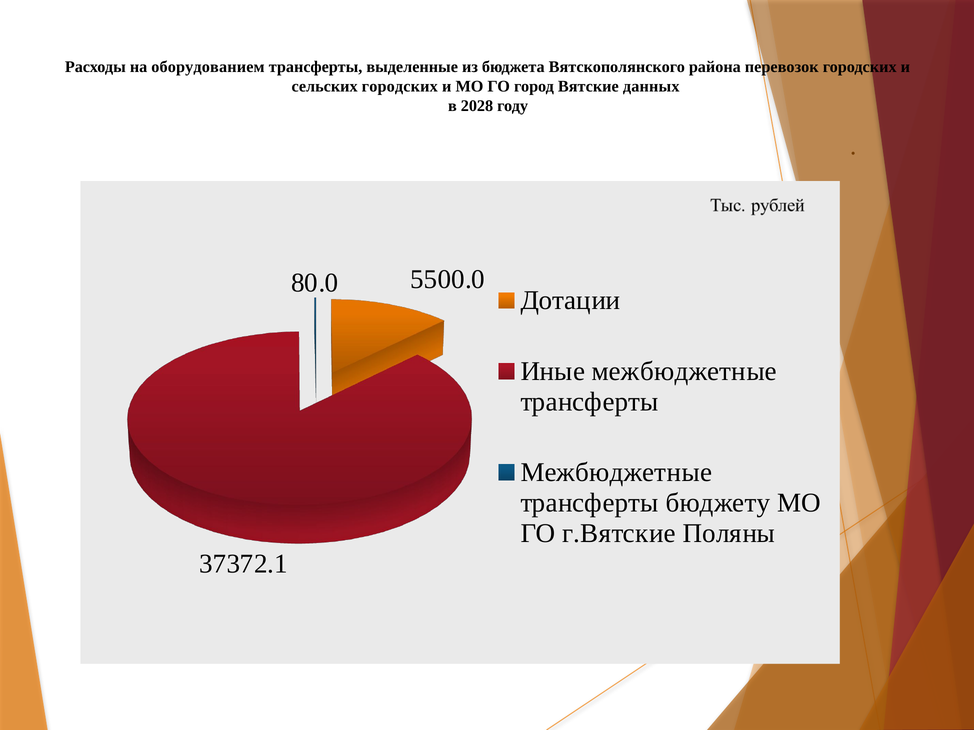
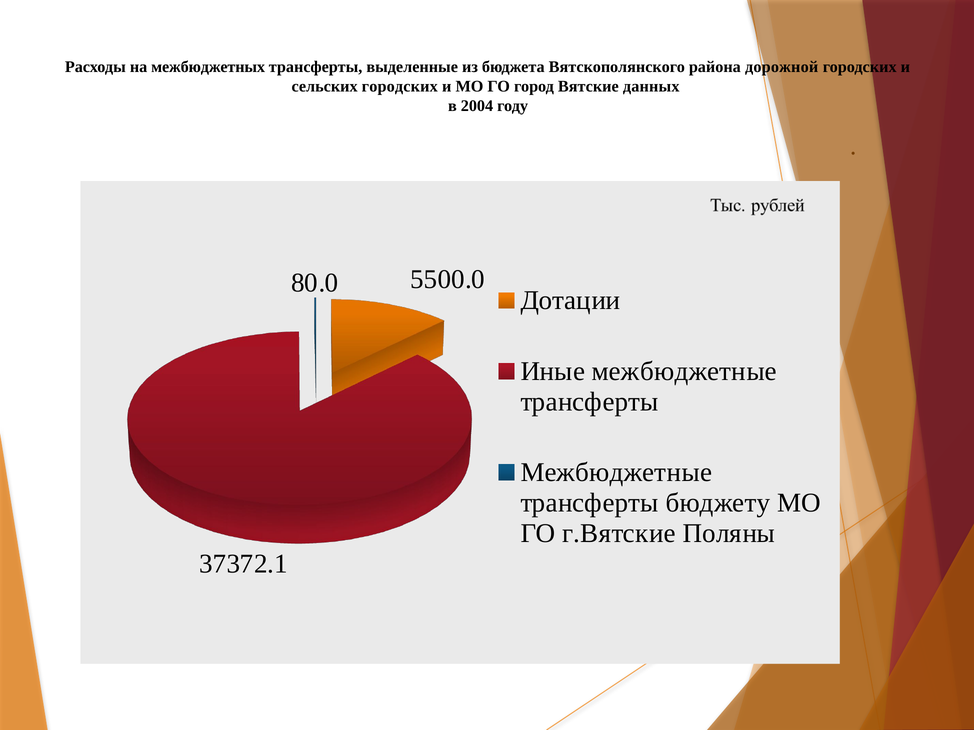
оборудованием: оборудованием -> межбюджетных
перевозок: перевозок -> дорожной
2028: 2028 -> 2004
